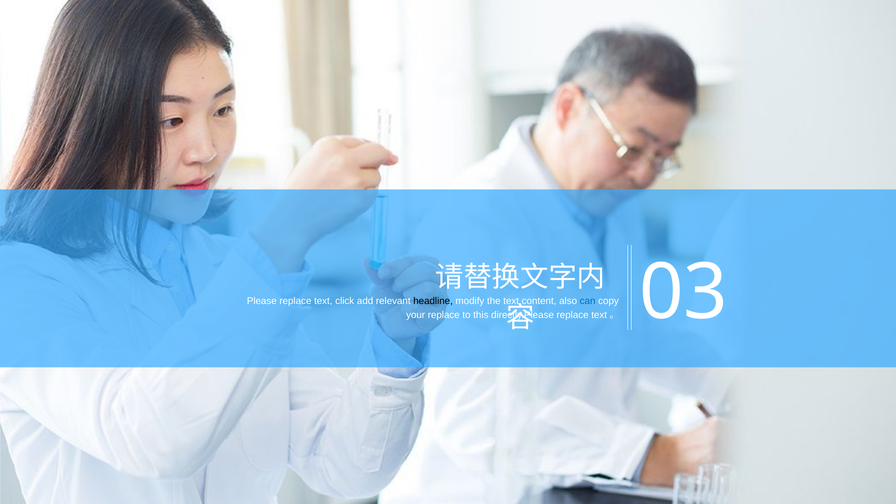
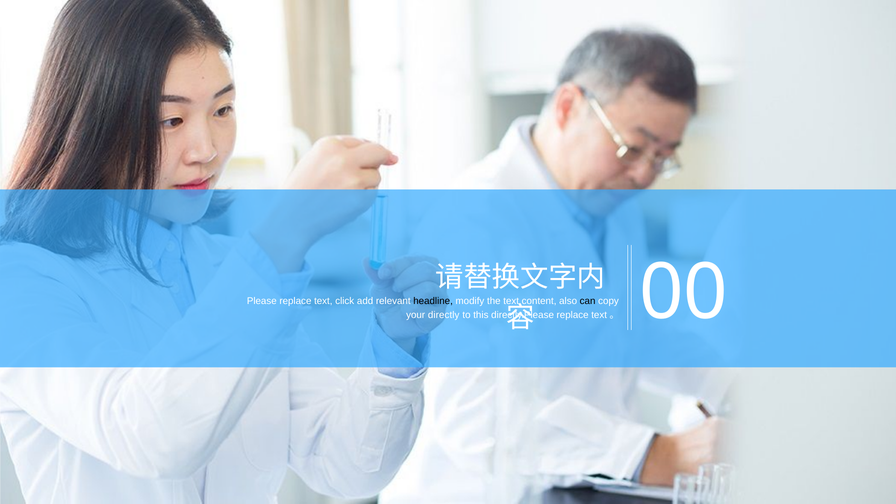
can colour: blue -> black
your replace: replace -> directly
03: 03 -> 00
